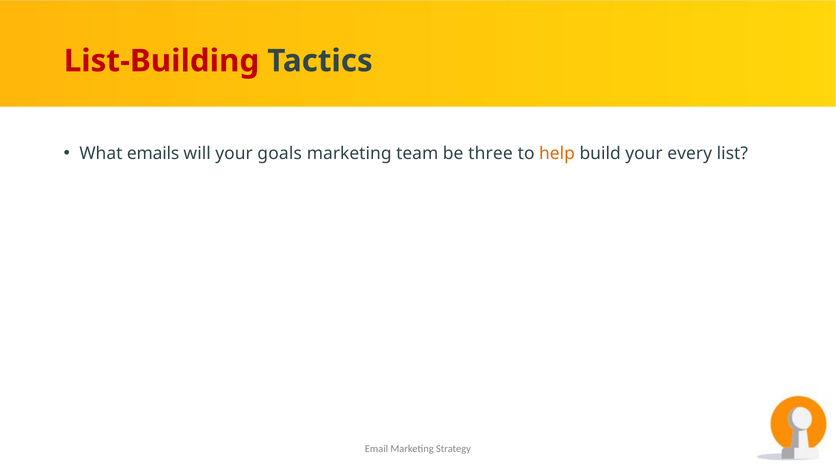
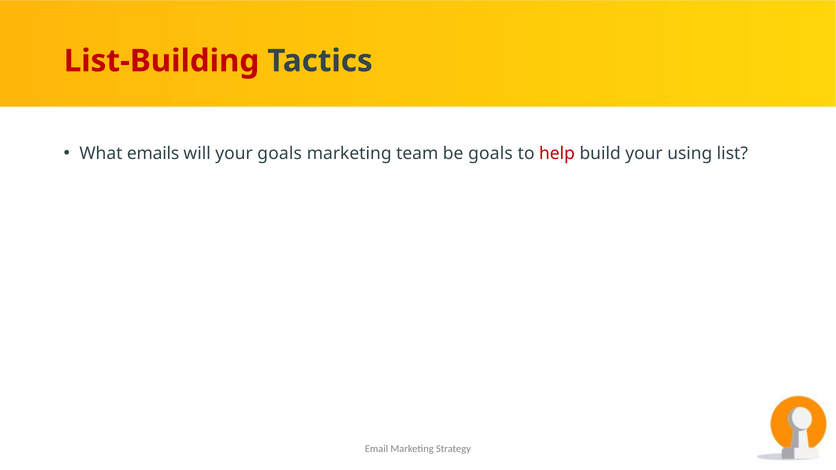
be three: three -> goals
help colour: orange -> red
every: every -> using
